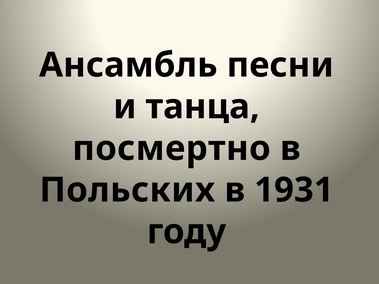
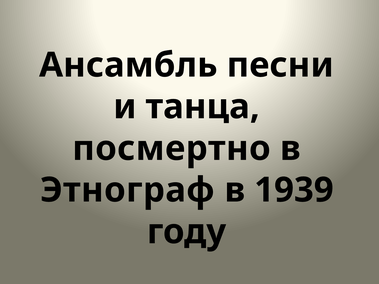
Польских: Польских -> Этнограф
1931: 1931 -> 1939
